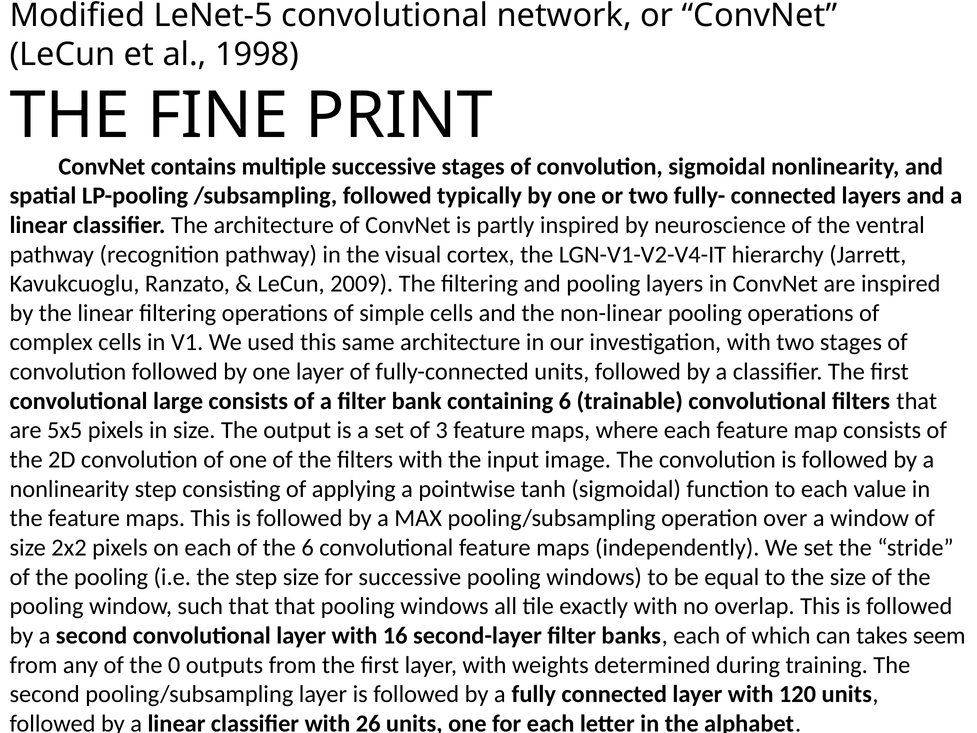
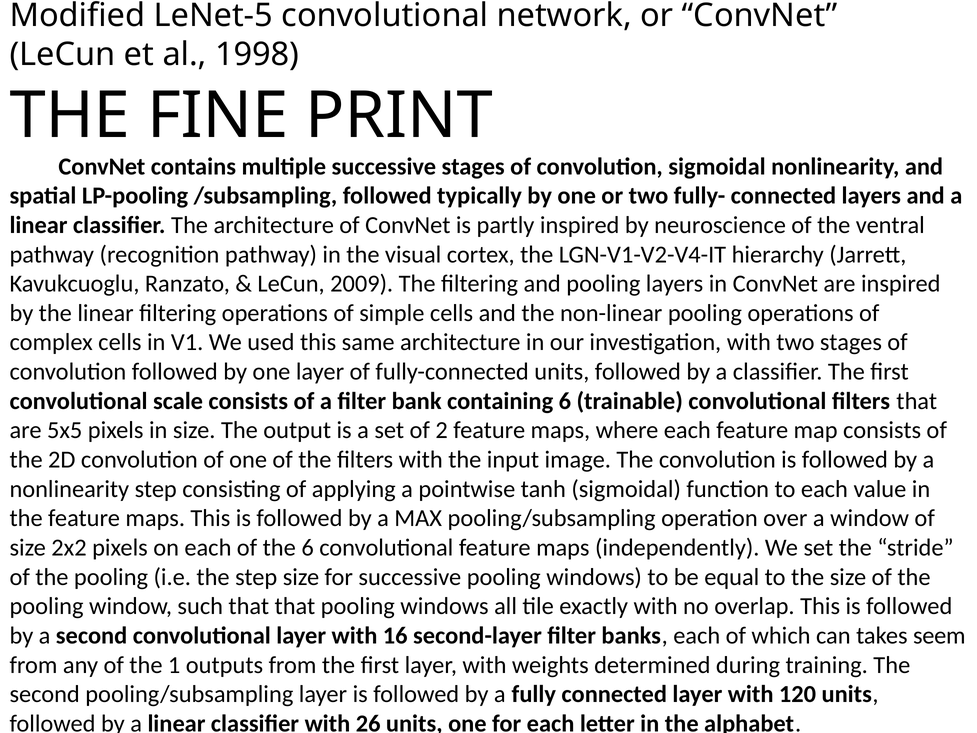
large: large -> scale
3: 3 -> 2
0: 0 -> 1
